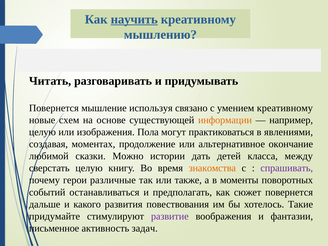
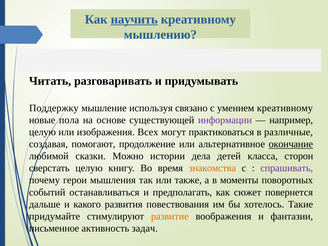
Повернется at (54, 108): Повернется -> Поддержку
схем: схем -> пола
информации colour: orange -> purple
Пола: Пола -> Всех
явлениями: явлениями -> различные
моментах: моментах -> помогают
окончание underline: none -> present
дать: дать -> дела
между: между -> сторон
различные: различные -> мышления
развитие colour: purple -> orange
